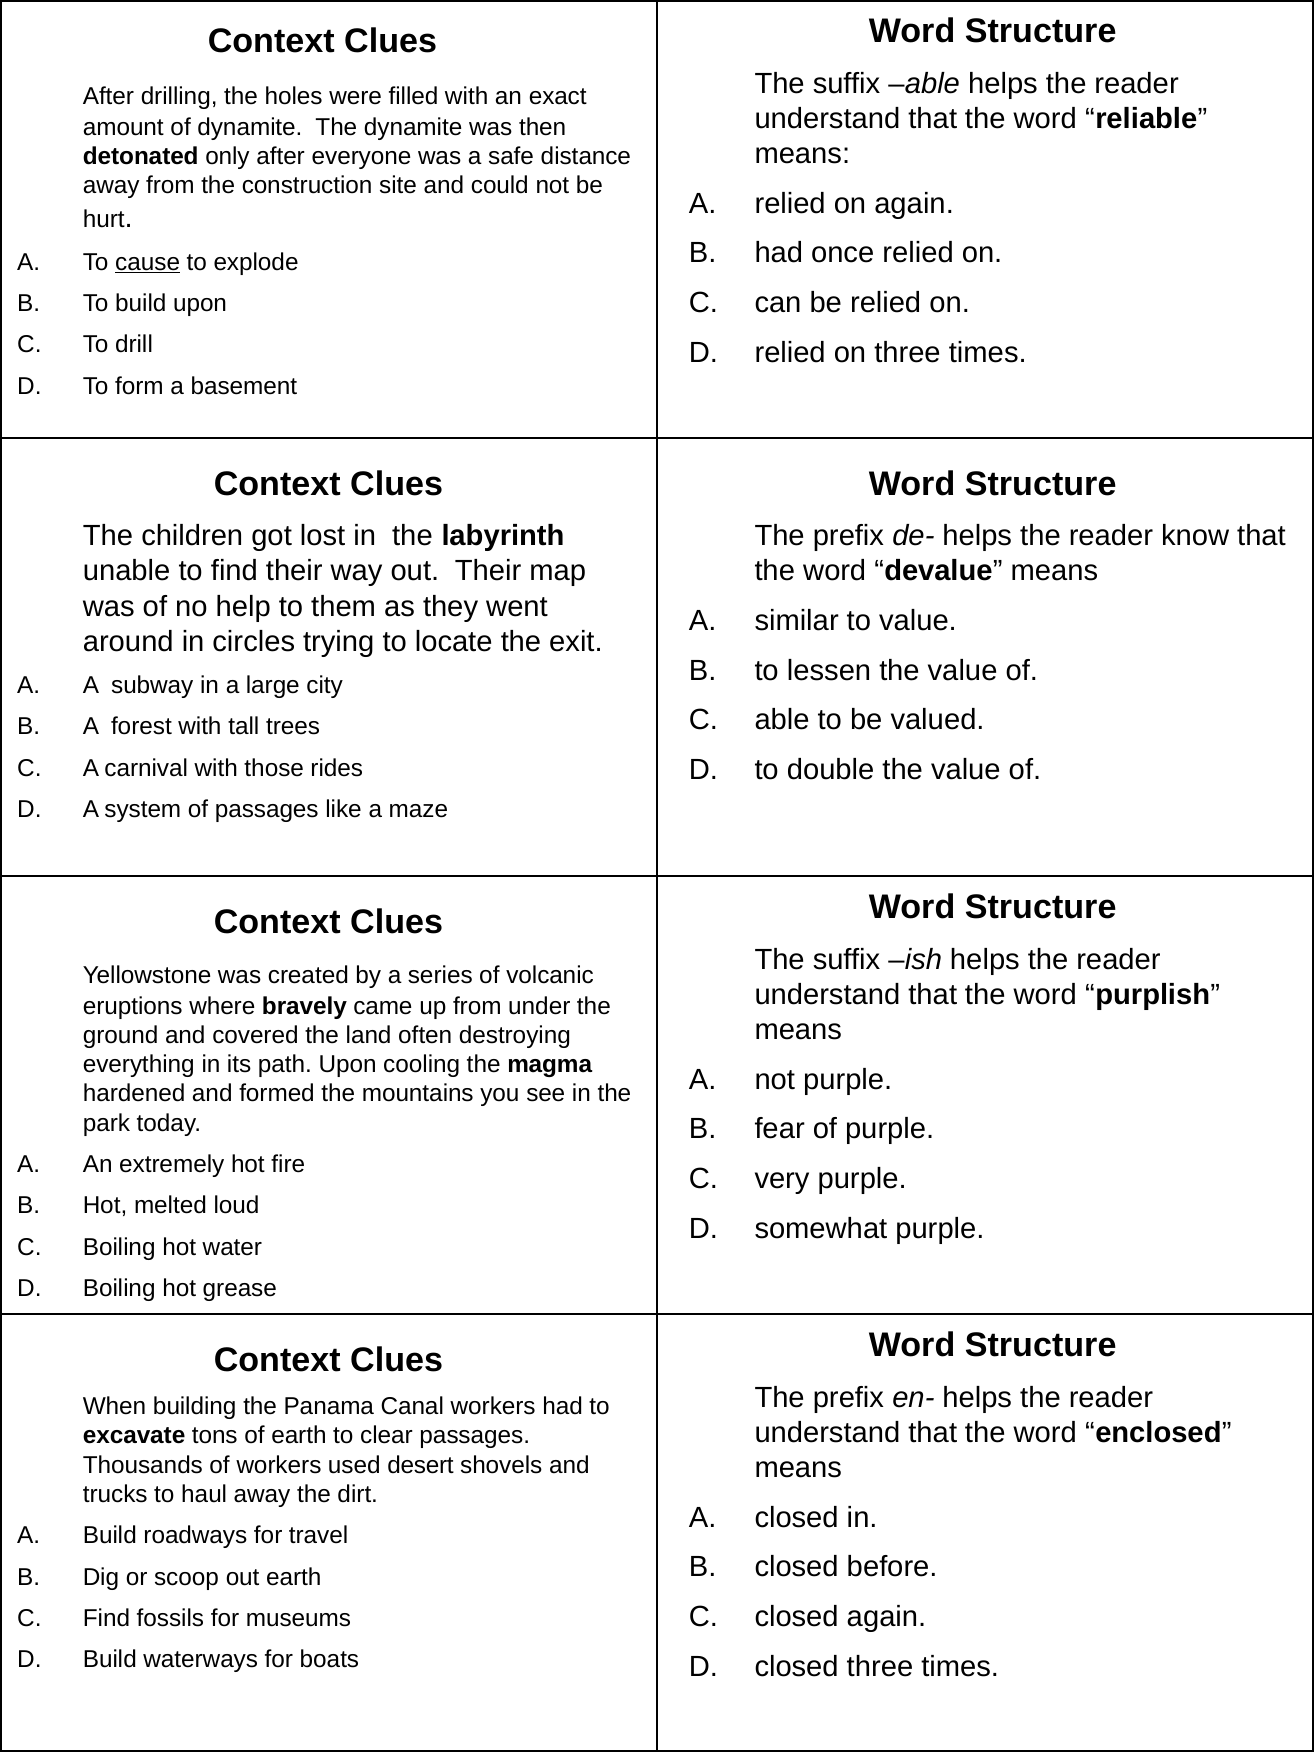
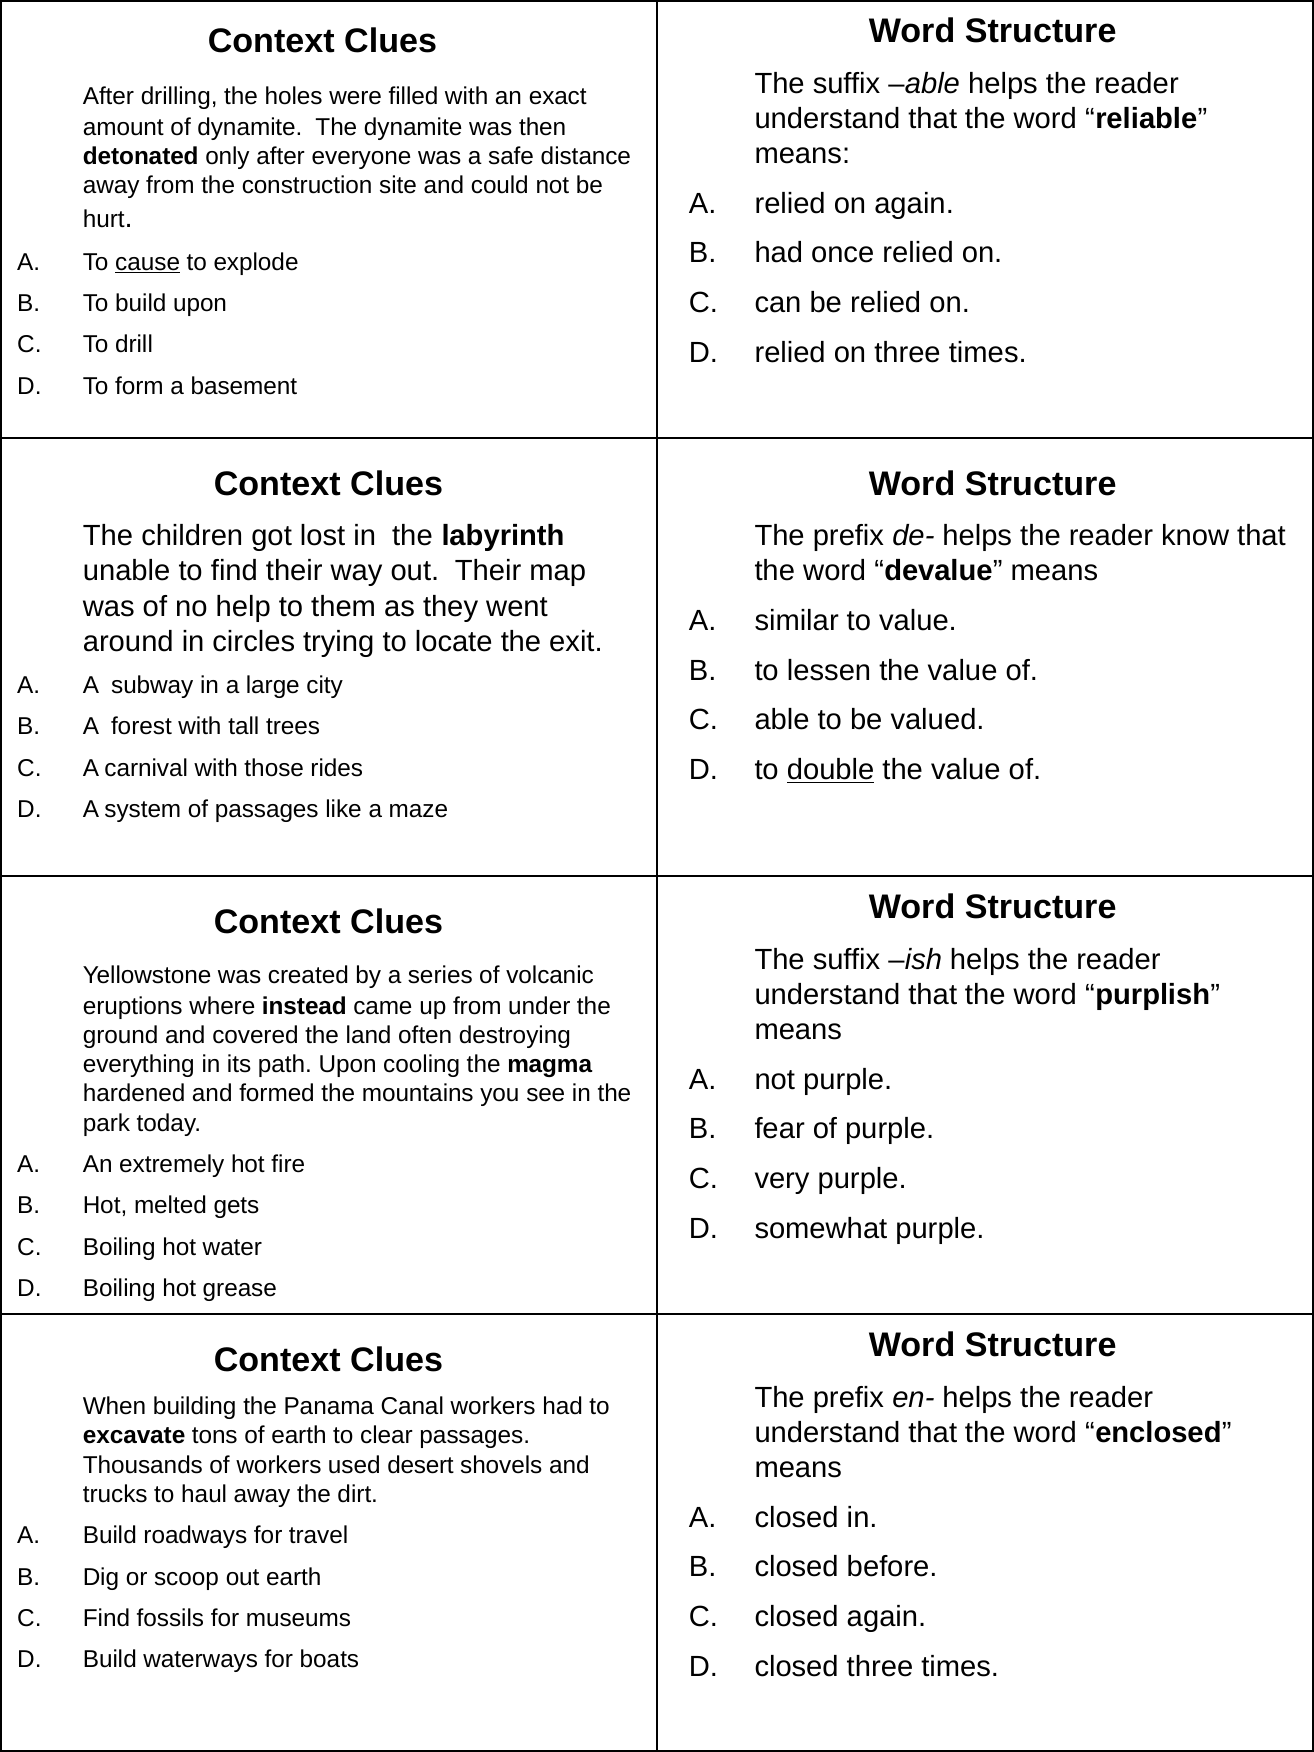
double underline: none -> present
bravely: bravely -> instead
loud: loud -> gets
